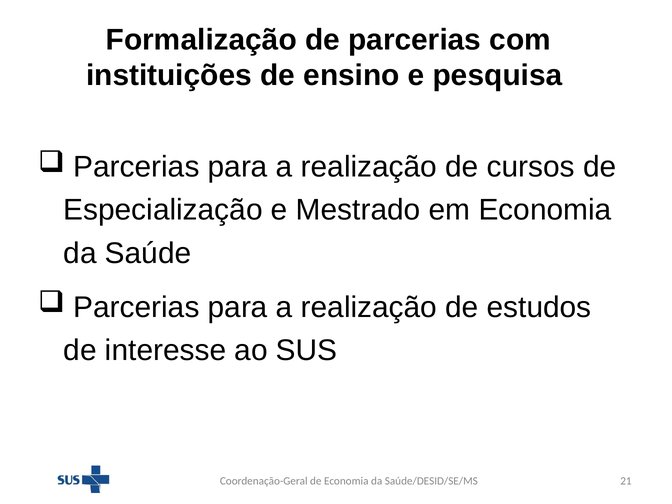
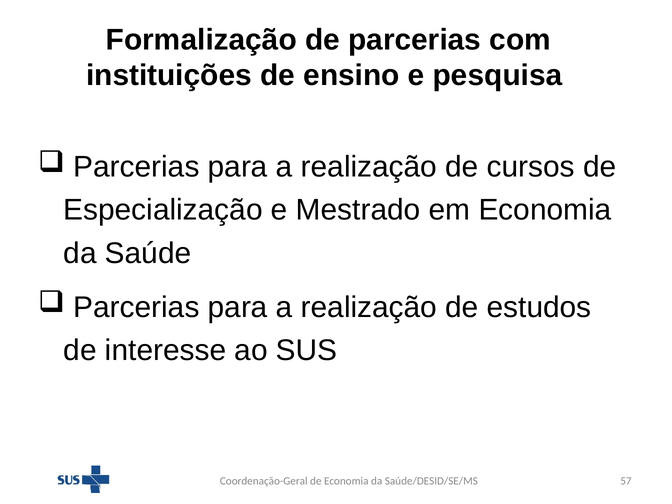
21: 21 -> 57
